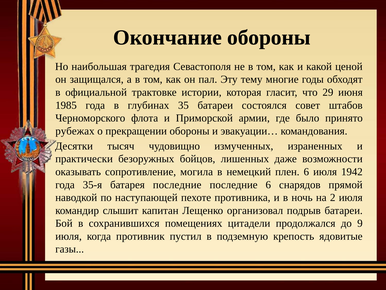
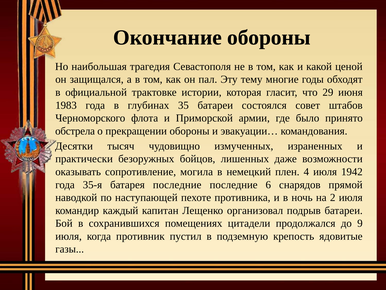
1985: 1985 -> 1983
рубежах: рубежах -> обстрела
плен 6: 6 -> 4
слышит: слышит -> каждый
